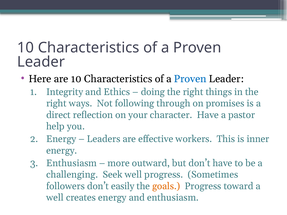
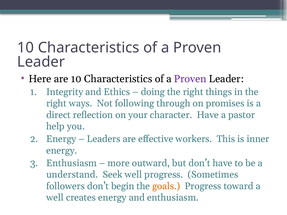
Proven at (190, 79) colour: blue -> purple
challenging: challenging -> understand
easily: easily -> begin
